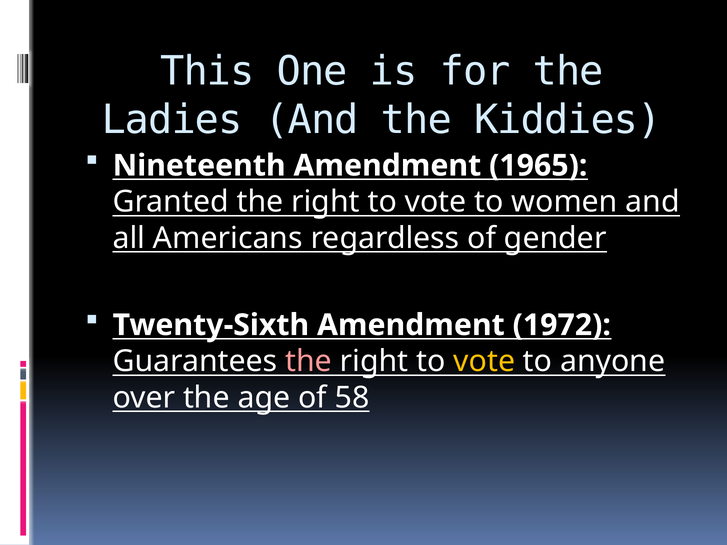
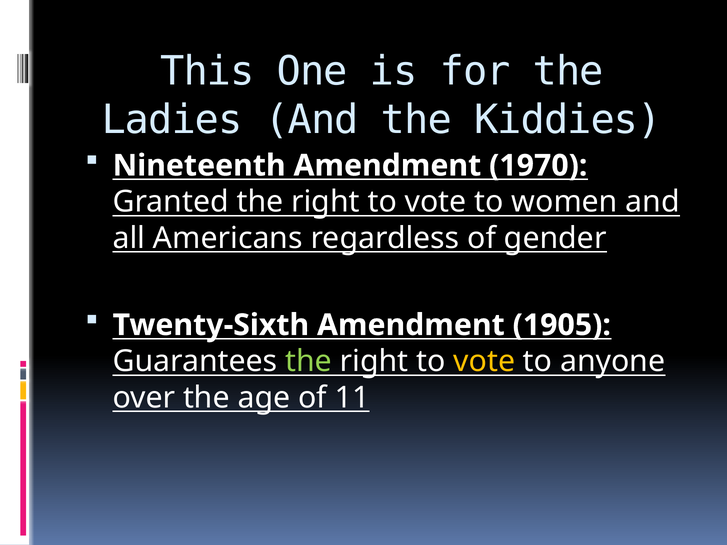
1965: 1965 -> 1970
1972: 1972 -> 1905
the at (309, 362) colour: pink -> light green
58: 58 -> 11
